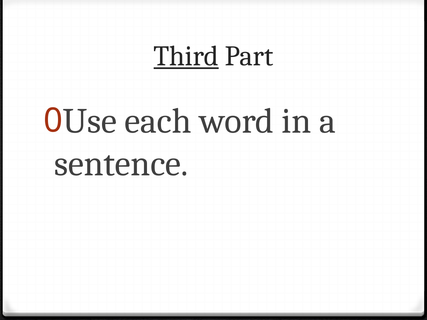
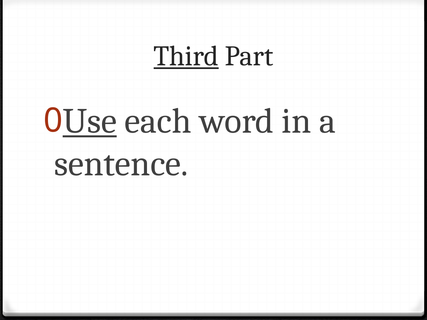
Use underline: none -> present
